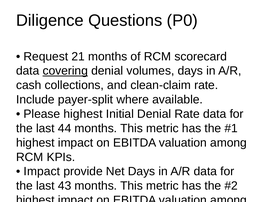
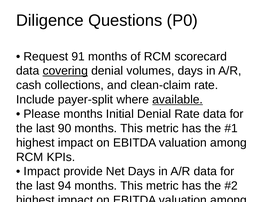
21: 21 -> 91
available underline: none -> present
Please highest: highest -> months
44: 44 -> 90
43: 43 -> 94
